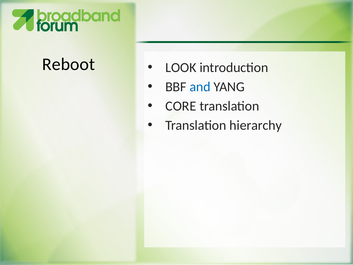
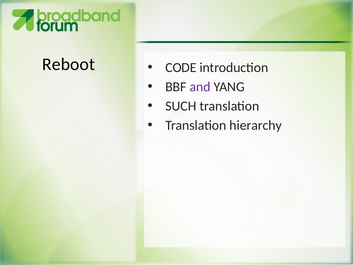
LOOK: LOOK -> CODE
and colour: blue -> purple
CORE: CORE -> SUCH
